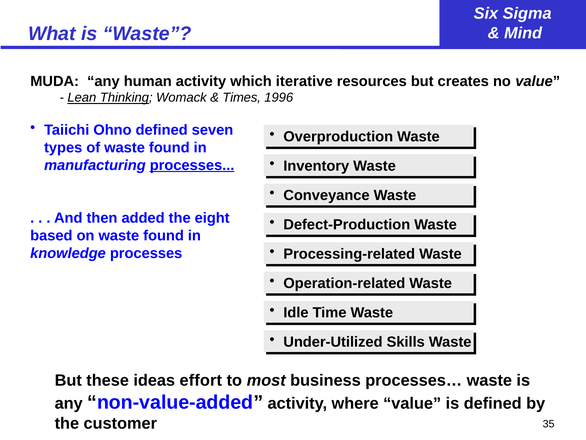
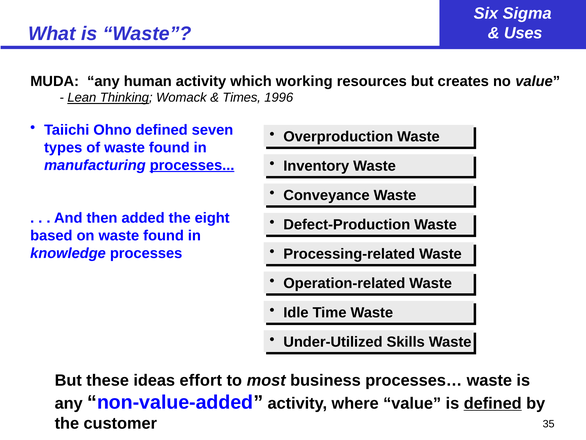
Mind: Mind -> Uses
iterative: iterative -> working
defined at (493, 403) underline: none -> present
